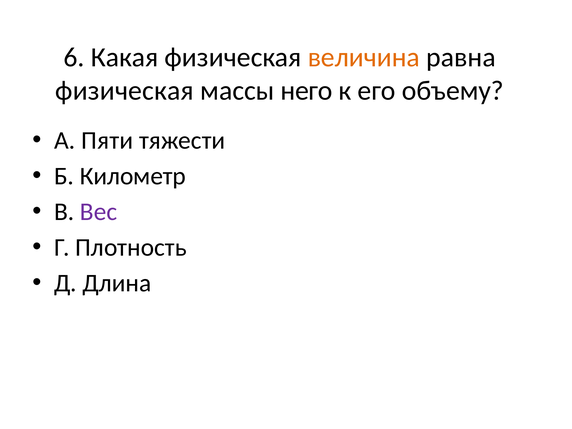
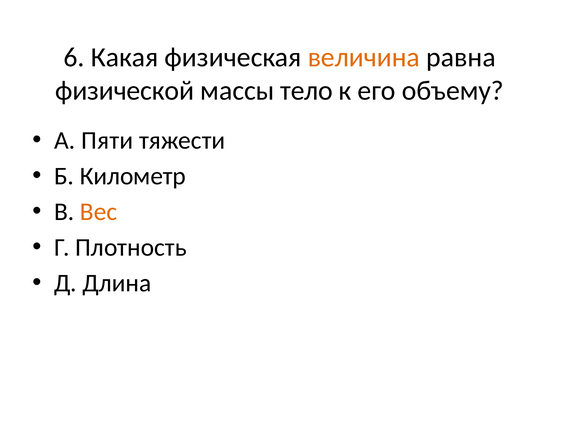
физическая at (125, 91): физическая -> физической
него: него -> тело
Вес colour: purple -> orange
